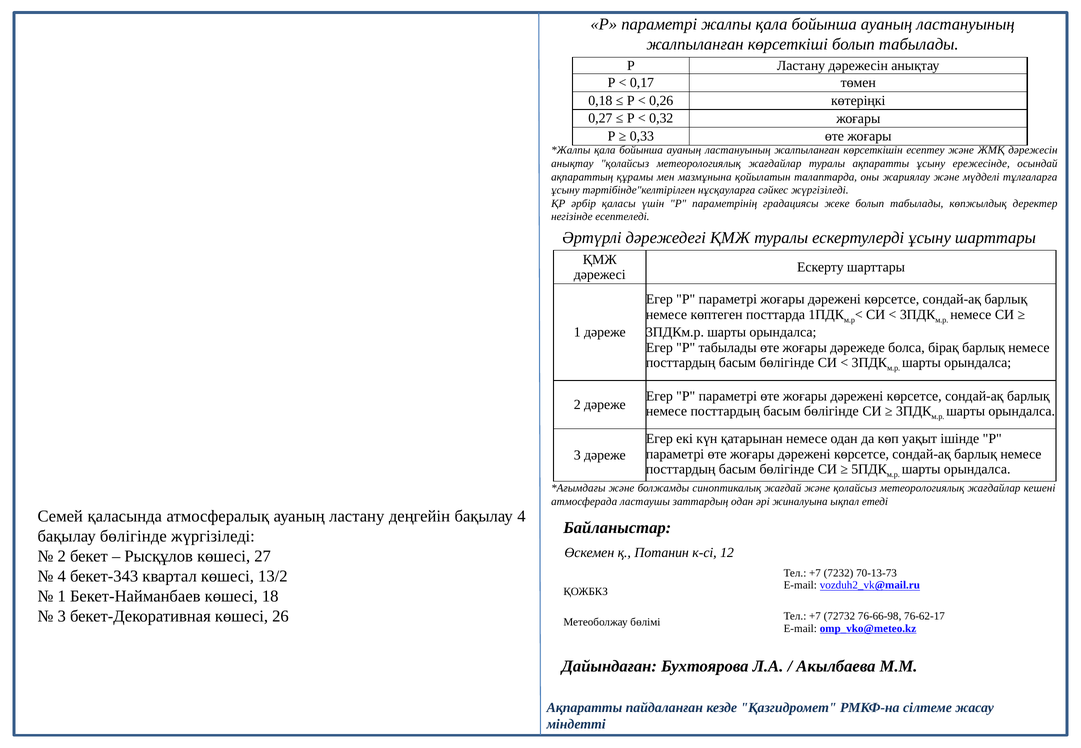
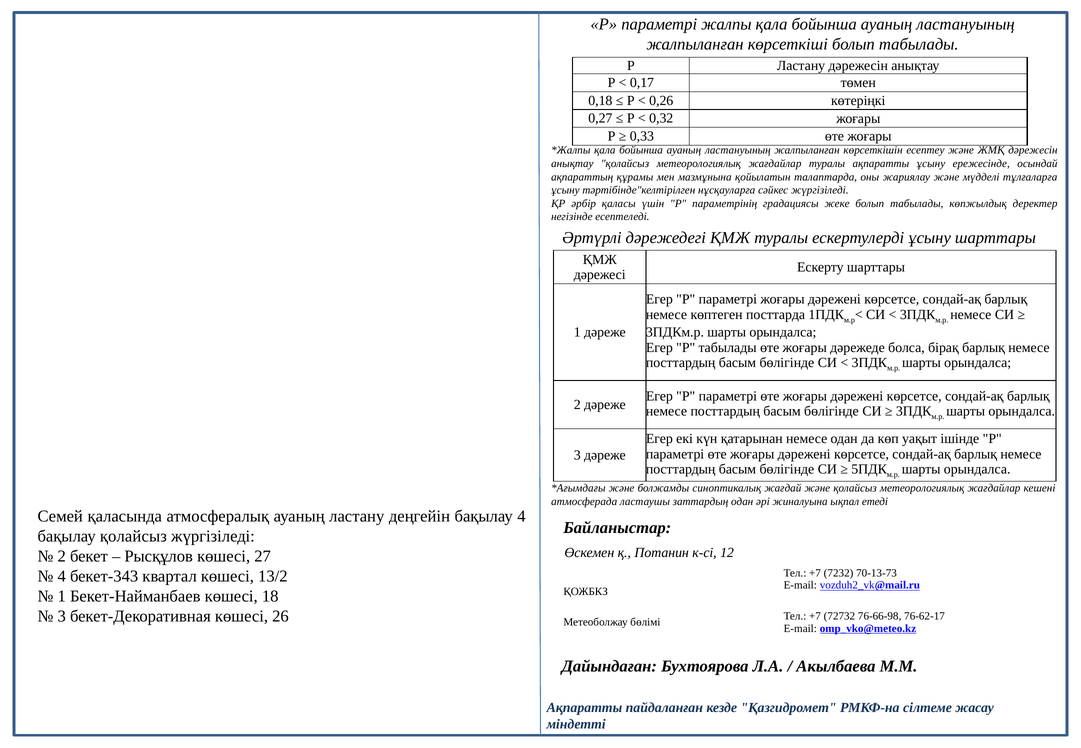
бақылау бөлігінде: бөлігінде -> қолайсыз
